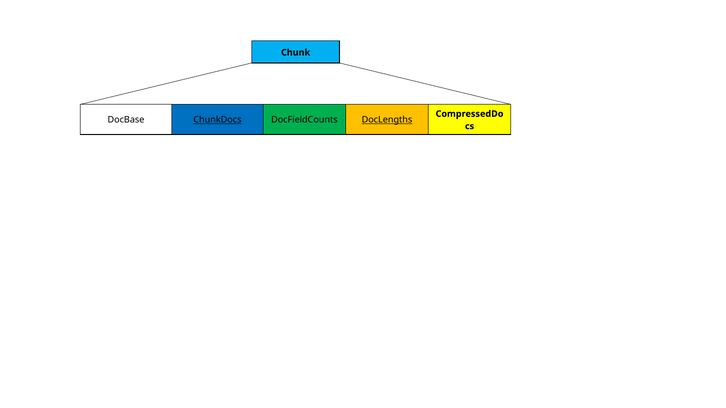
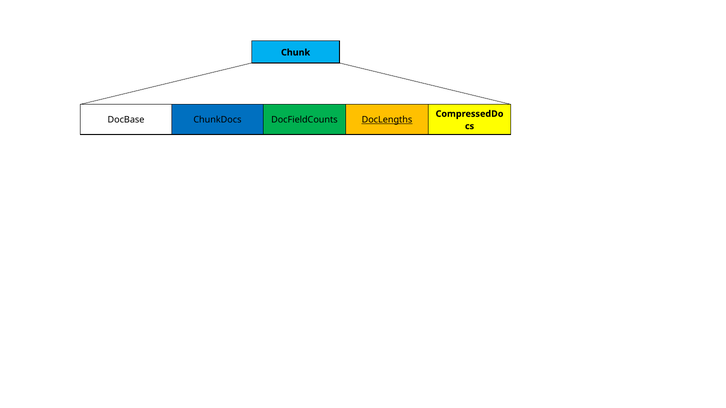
ChunkDocs underline: present -> none
